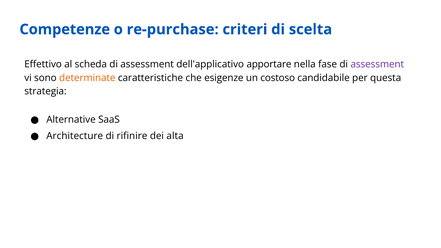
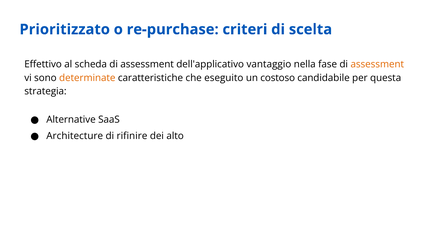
Competenze: Competenze -> Prioritizzato
apportare: apportare -> vantaggio
assessment at (377, 64) colour: purple -> orange
esigenze: esigenze -> eseguito
alta: alta -> alto
